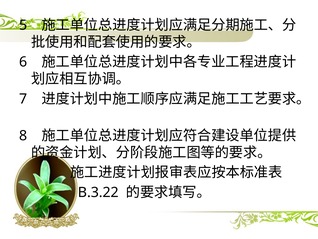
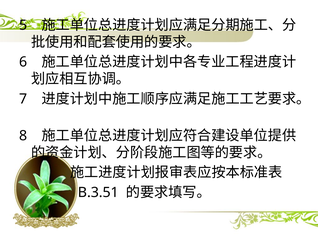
B.3.22: B.3.22 -> B.3.51
